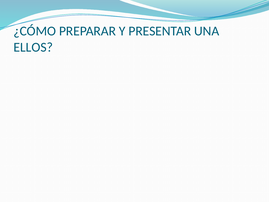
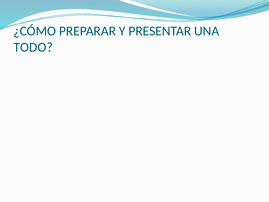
ELLOS: ELLOS -> TODO
